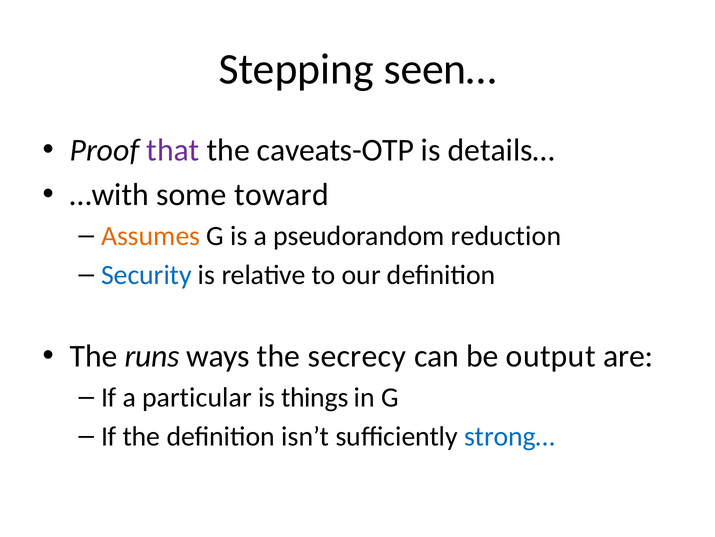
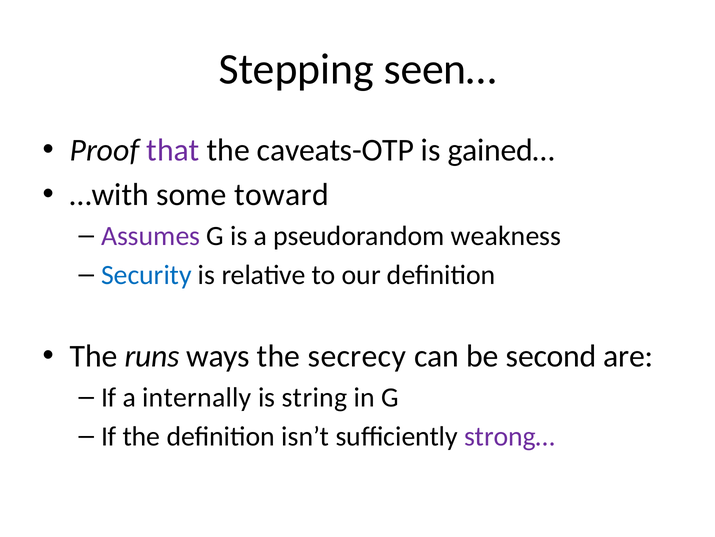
details…: details… -> gained…
Assumes colour: orange -> purple
reduction: reduction -> weakness
output: output -> second
particular: particular -> internally
things: things -> string
strong… colour: blue -> purple
